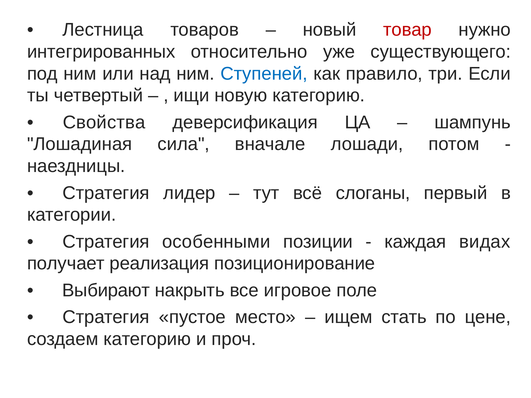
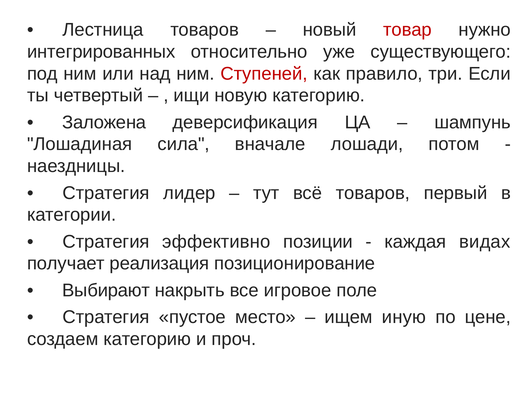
Ступеней colour: blue -> red
Свойства: Свойства -> Заложена
всё слоганы: слоганы -> товаров
особенными: особенными -> эффективно
стать: стать -> иную
